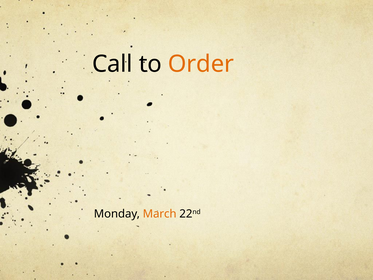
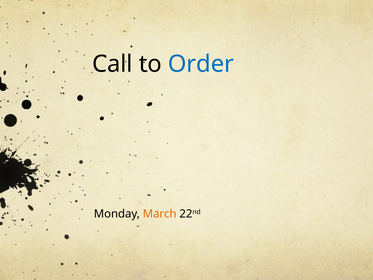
Order colour: orange -> blue
